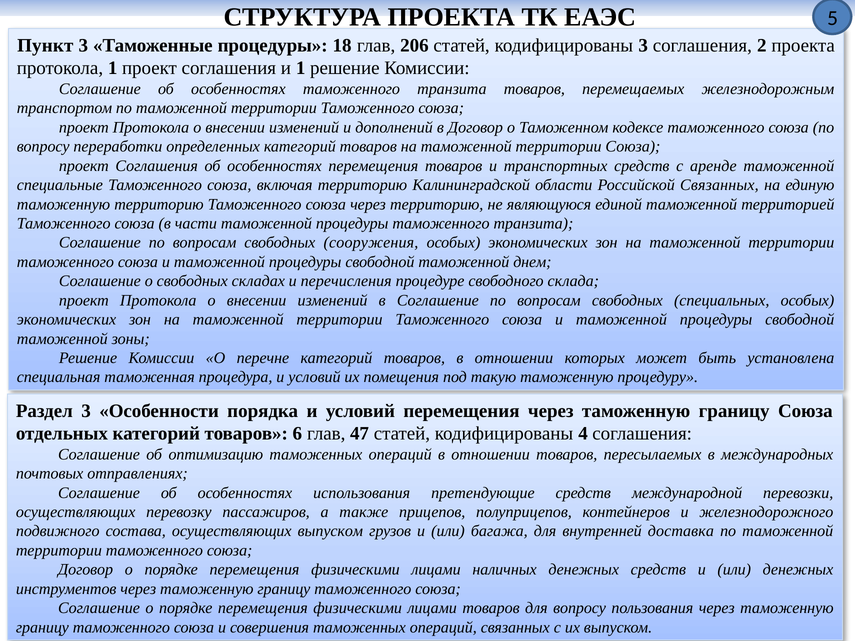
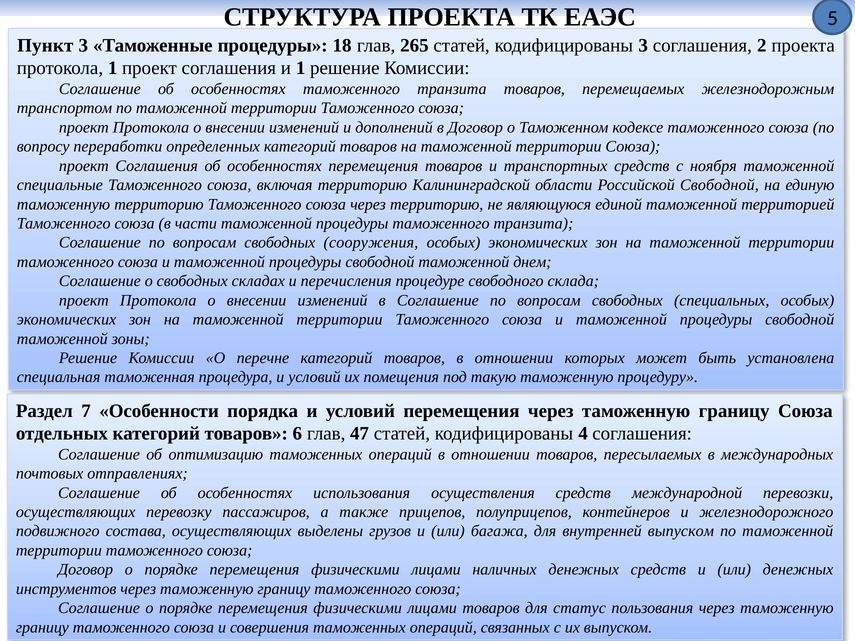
206: 206 -> 265
аренде: аренде -> ноября
Российской Связанных: Связанных -> Свободной
Раздел 3: 3 -> 7
претендующие: претендующие -> осуществления
осуществляющих выпуском: выпуском -> выделены
внутренней доставка: доставка -> выпуском
для вопросу: вопросу -> статус
